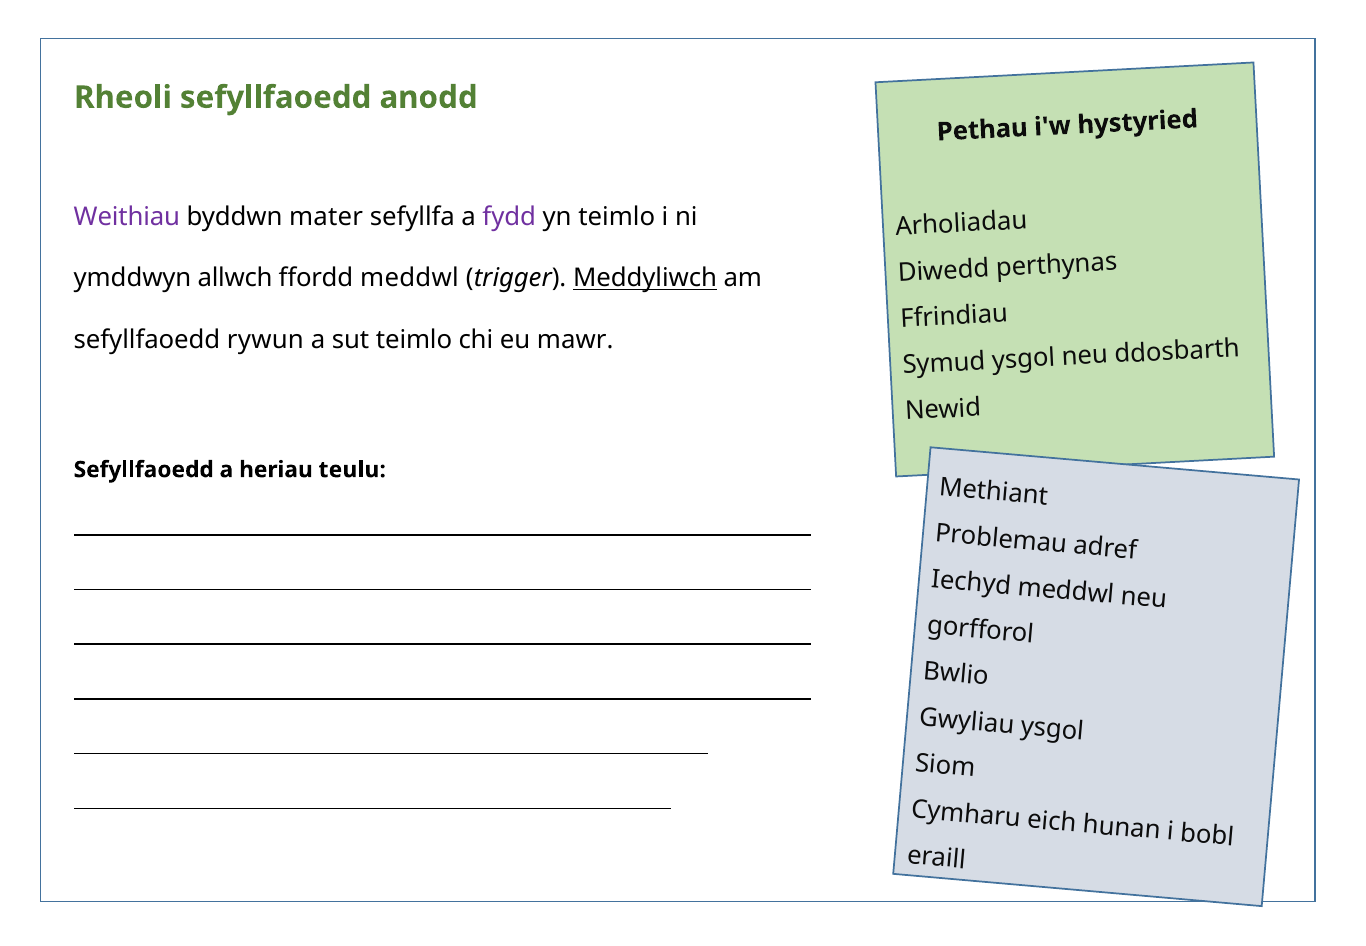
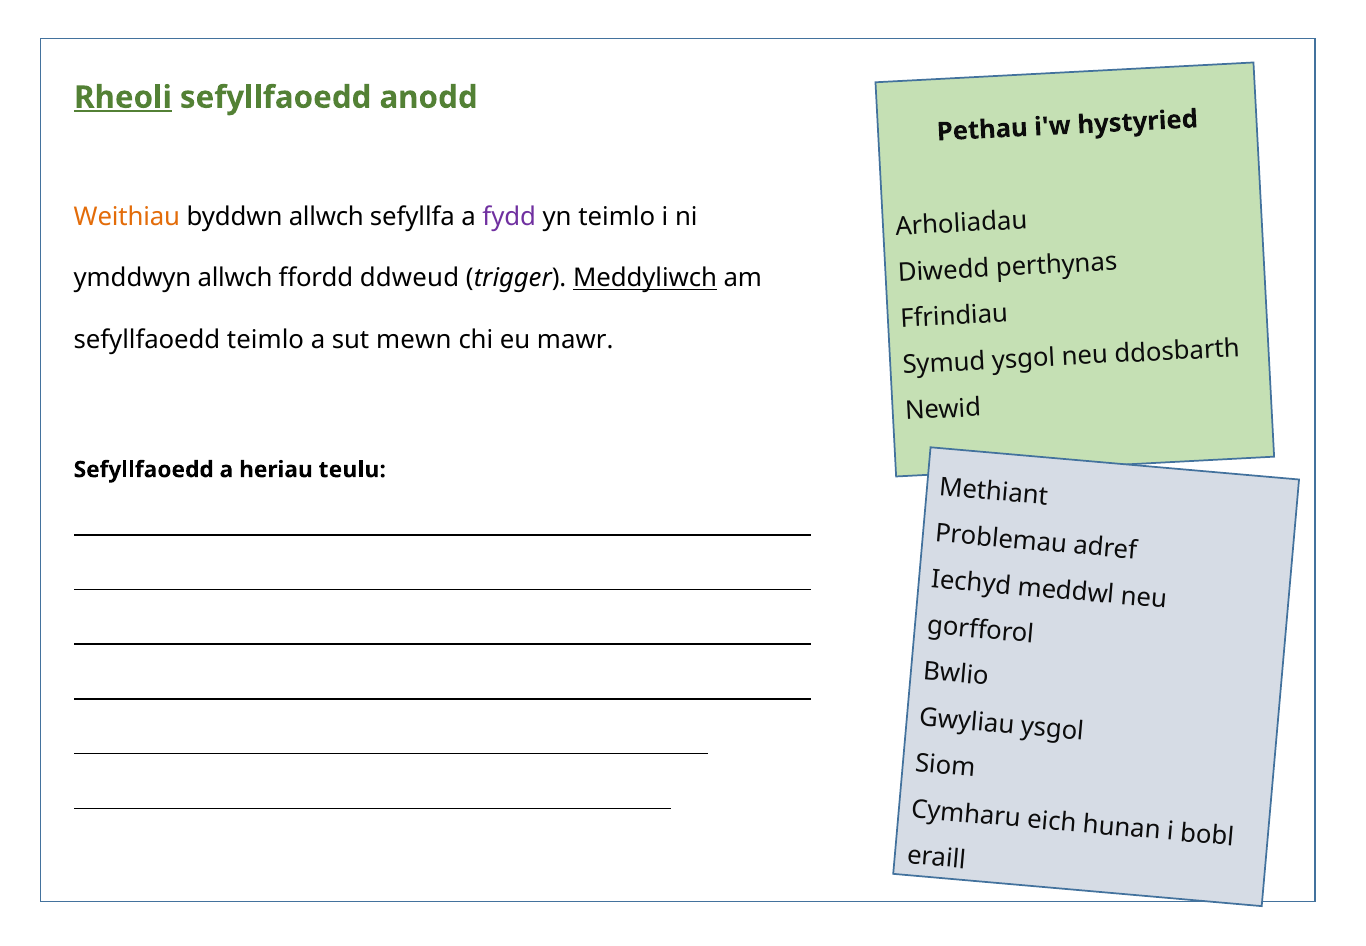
Rheoli underline: none -> present
Weithiau colour: purple -> orange
byddwn mater: mater -> allwch
ffordd meddwl: meddwl -> ddweud
sefyllfaoedd rywun: rywun -> teimlo
sut teimlo: teimlo -> mewn
